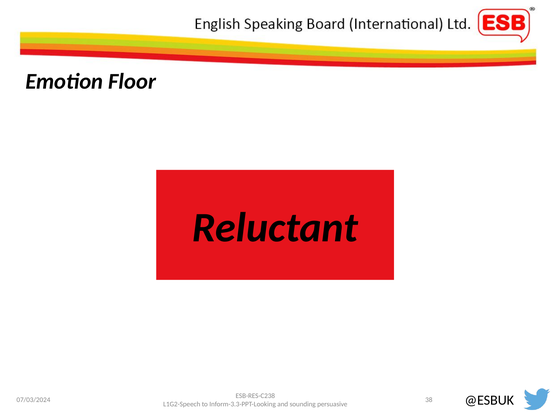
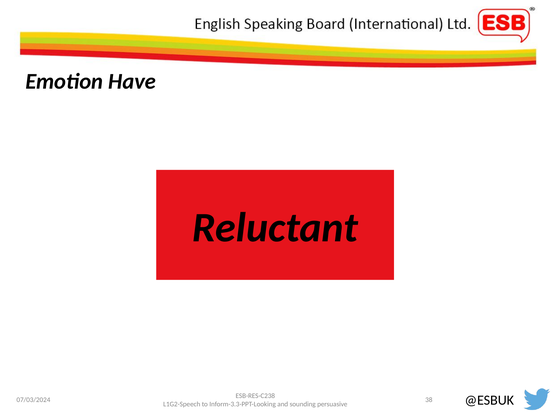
Floor: Floor -> Have
